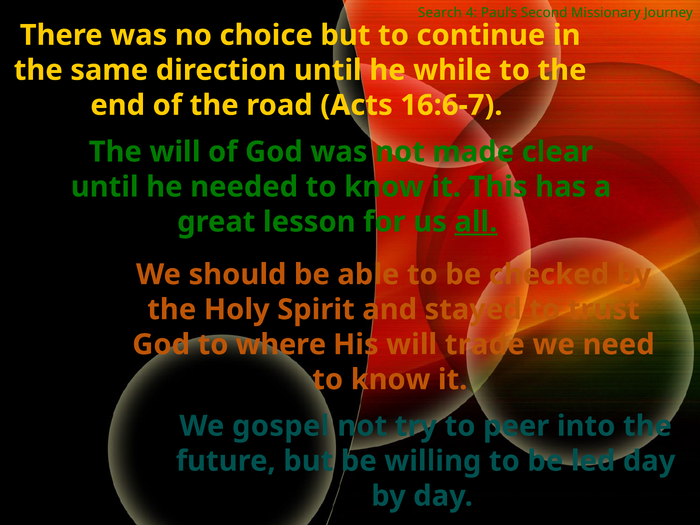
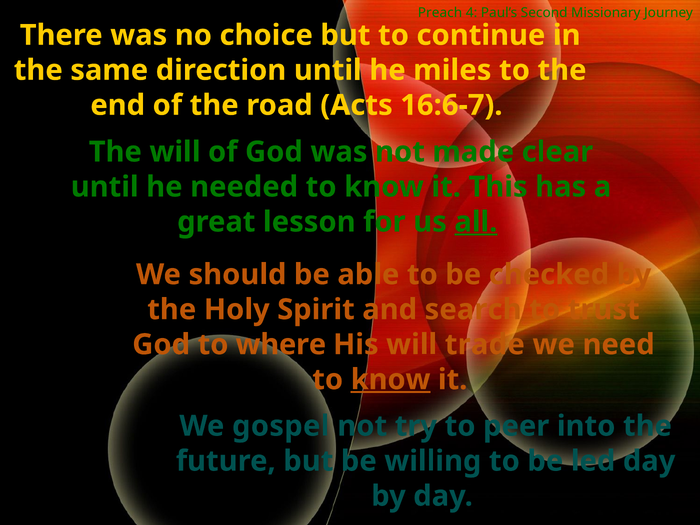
Search: Search -> Preach
while: while -> miles
stayed: stayed -> search
know at (391, 380) underline: none -> present
